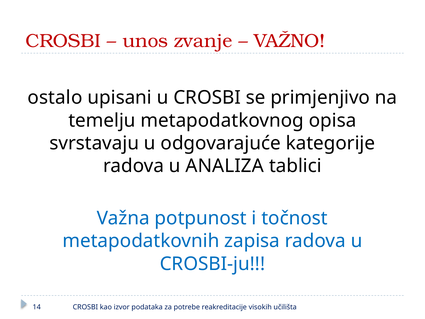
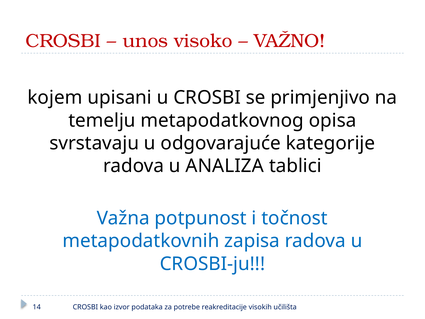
zvanje: zvanje -> visoko
ostalo: ostalo -> kojem
